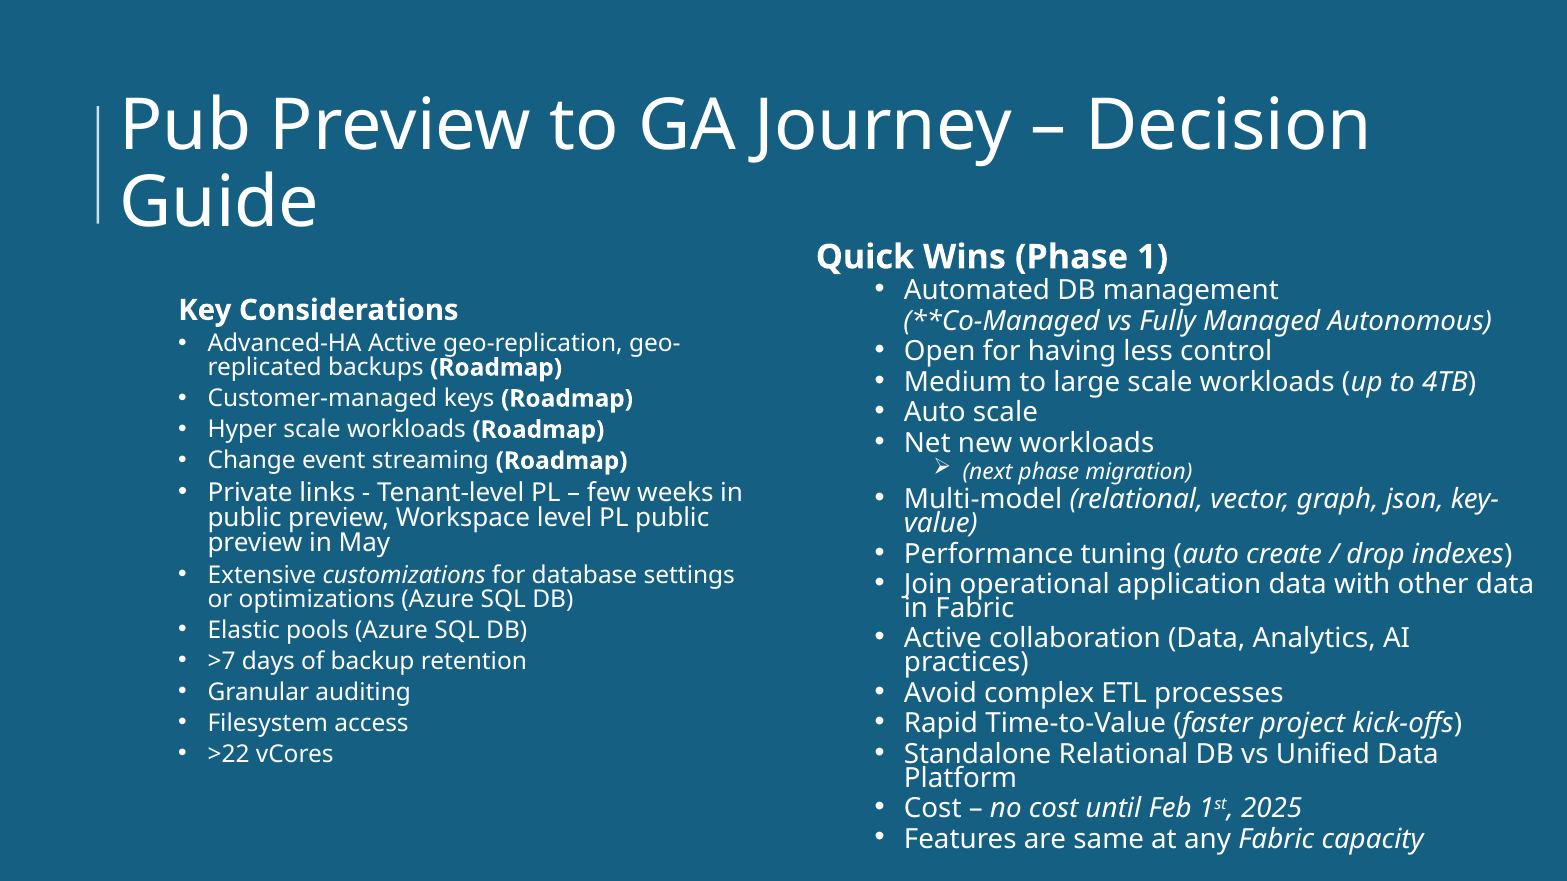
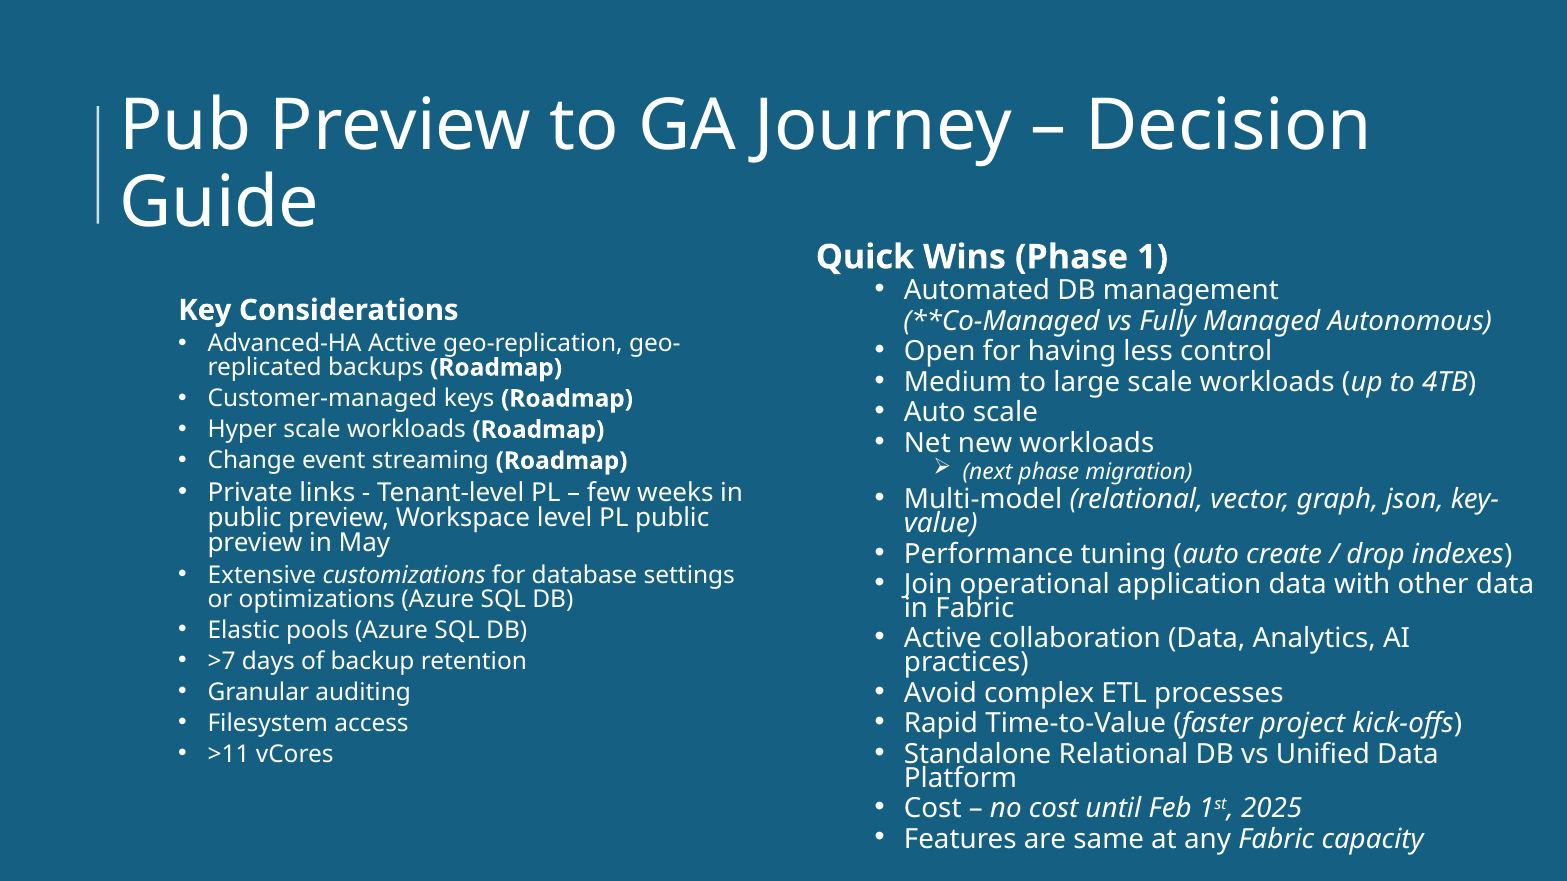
>22: >22 -> >11
